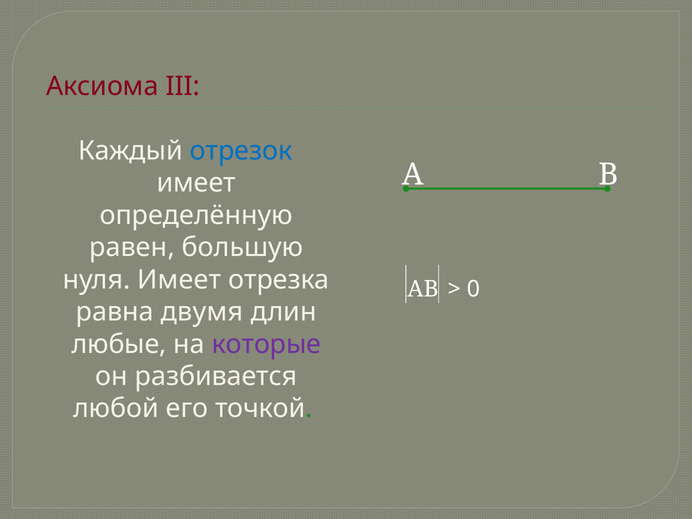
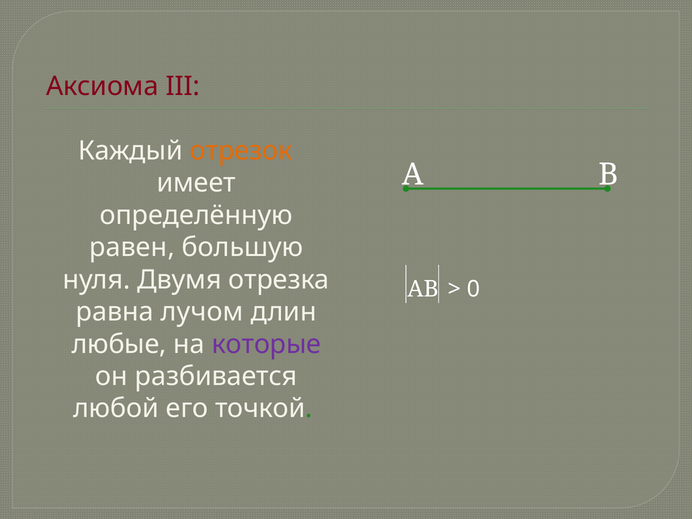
отрезок colour: blue -> orange
нуля Имеет: Имеет -> Двумя
двумя: двумя -> лучом
